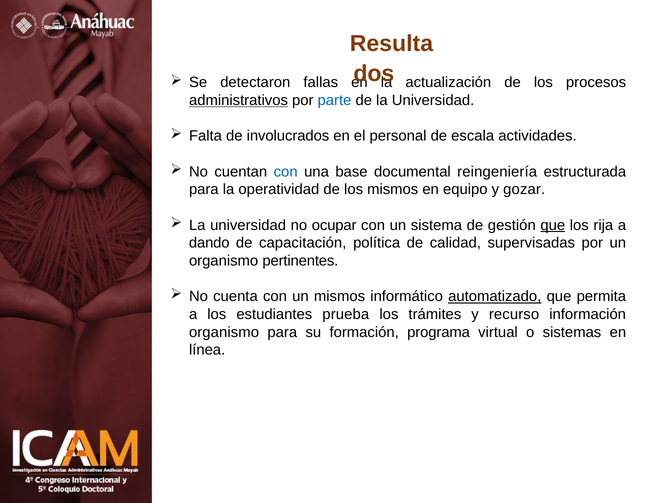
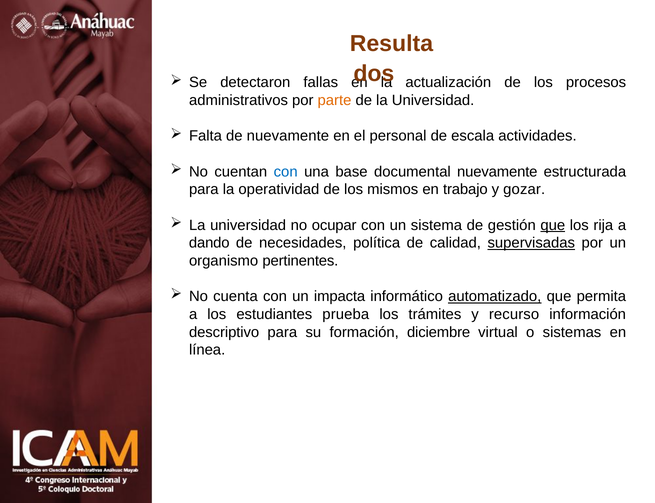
administrativos underline: present -> none
parte colour: blue -> orange
de involucrados: involucrados -> nuevamente
documental reingeniería: reingeniería -> nuevamente
equipo: equipo -> trabajo
capacitación: capacitación -> necesidades
supervisadas underline: none -> present
un mismos: mismos -> impacta
organismo at (224, 332): organismo -> descriptivo
programa: programa -> diciembre
